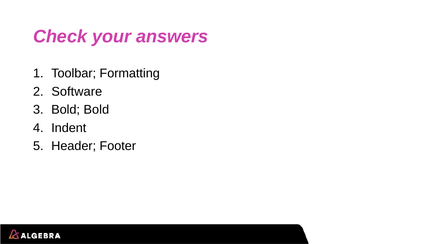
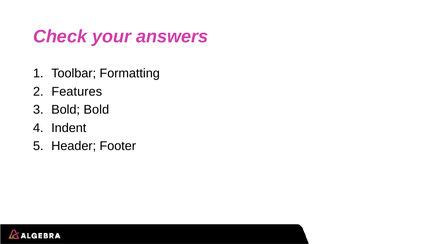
Software: Software -> Features
